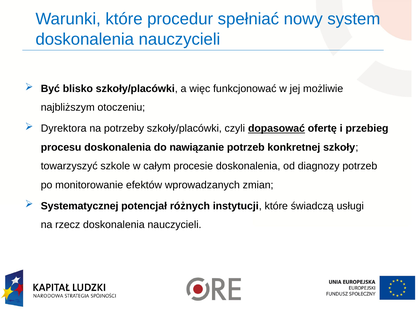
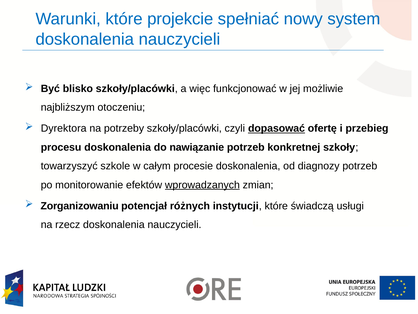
procedur: procedur -> projekcie
wprowadzanych underline: none -> present
Systematycznej: Systematycznej -> Zorganizowaniu
